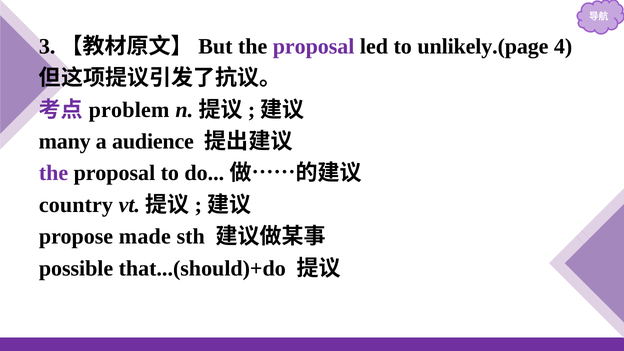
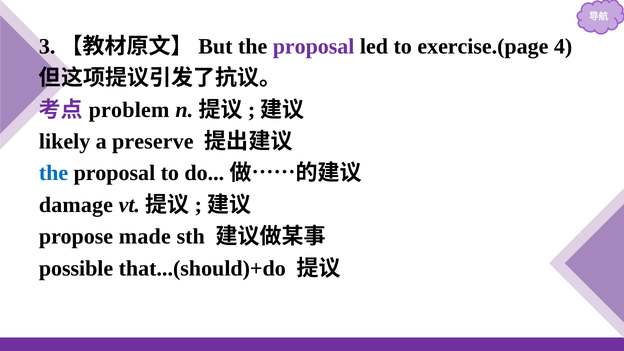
unlikely.(page: unlikely.(page -> exercise.(page
many: many -> likely
audience: audience -> preserve
the at (54, 173) colour: purple -> blue
country: country -> damage
